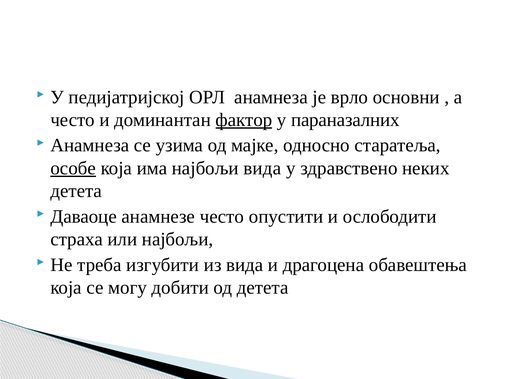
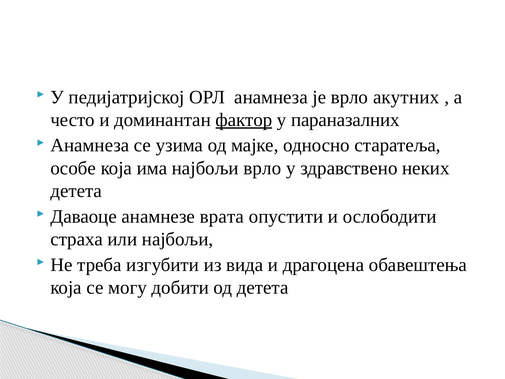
основни: основни -> акутних
особе underline: present -> none
најбољи вида: вида -> врло
анамнезе често: често -> врата
